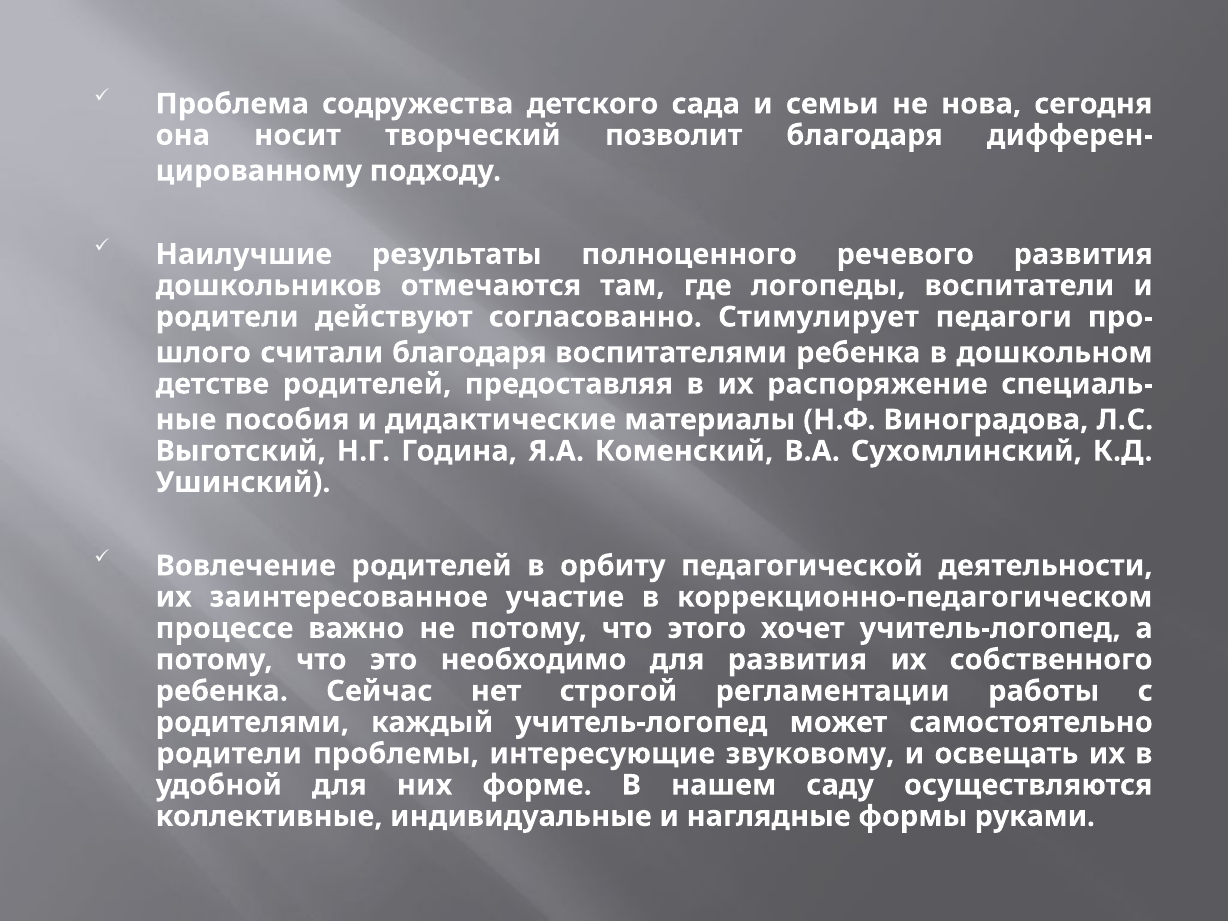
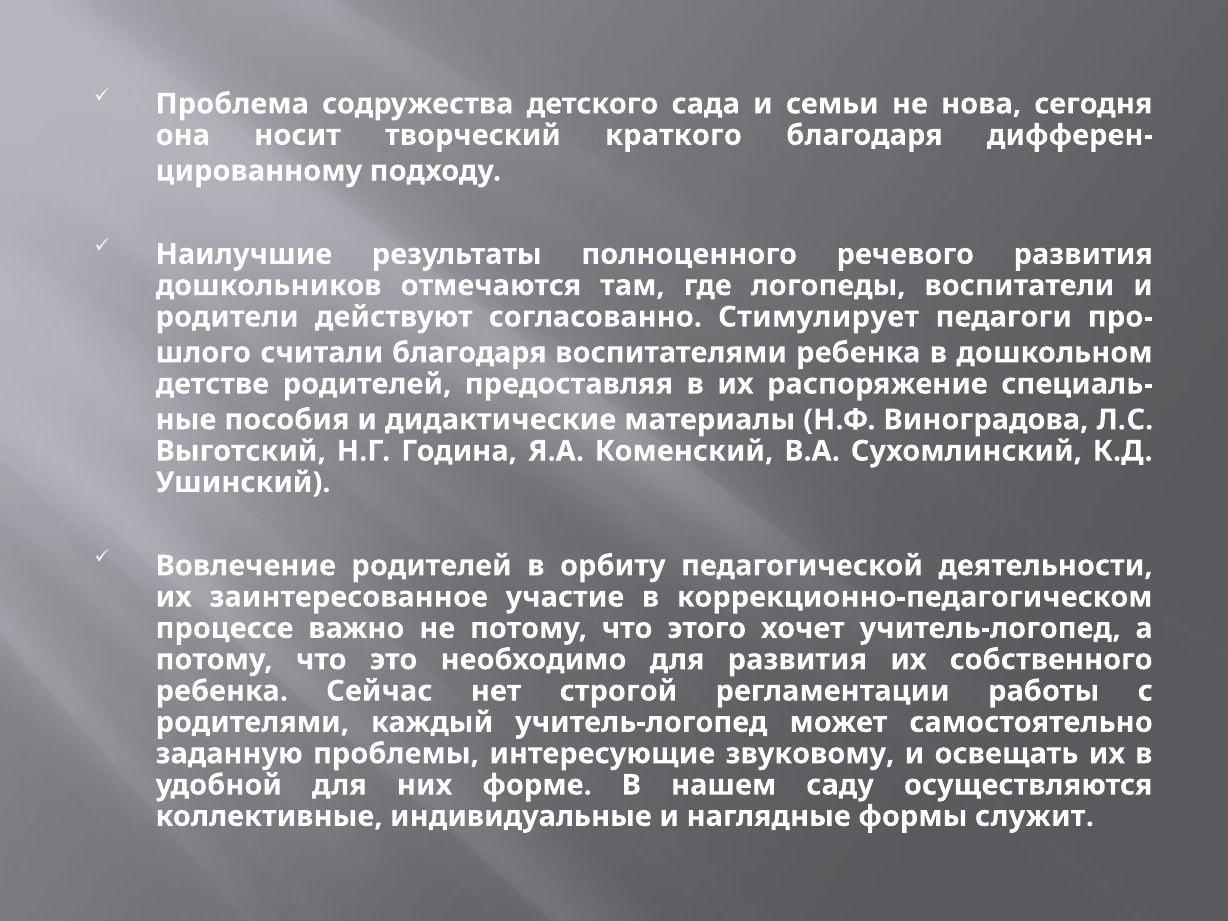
позволит: позволит -> краткого
родители at (229, 754): родители -> заданную
руками: руками -> служит
